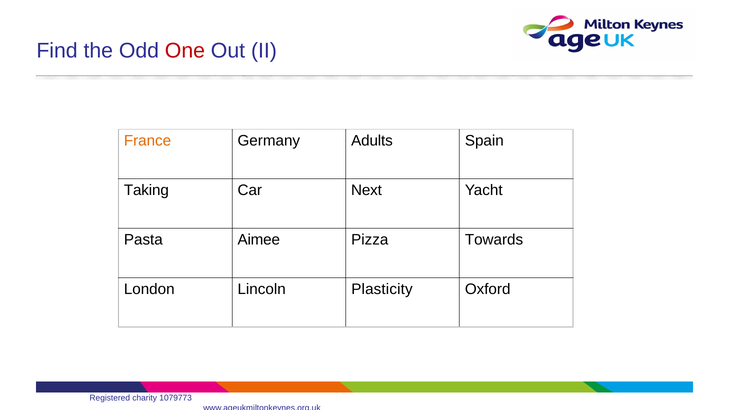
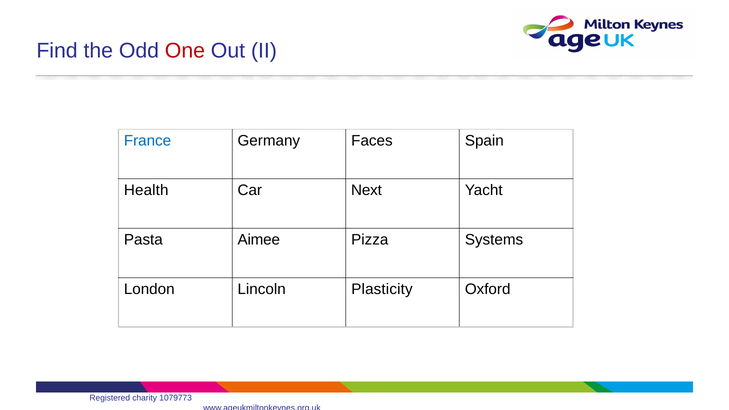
France colour: orange -> blue
Adults: Adults -> Faces
Taking: Taking -> Health
Towards: Towards -> Systems
